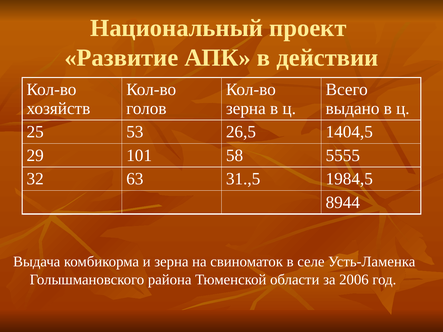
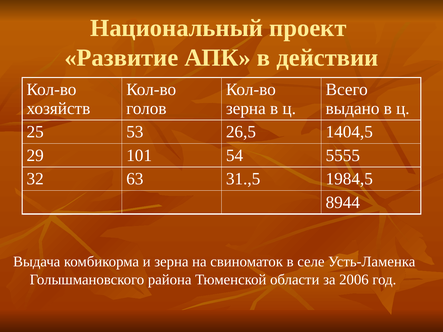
58: 58 -> 54
